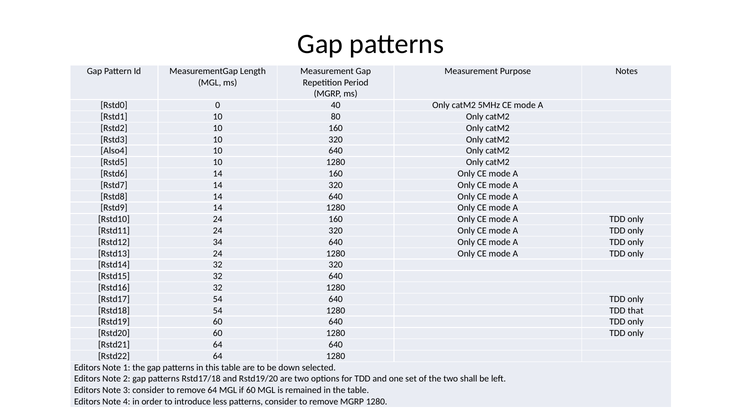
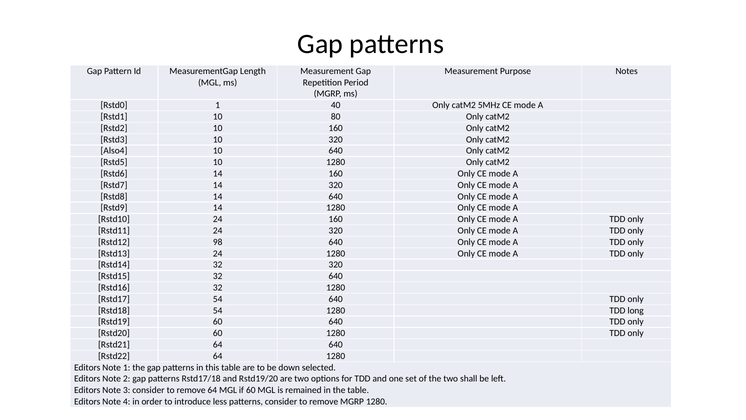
Rstd0 0: 0 -> 1
34: 34 -> 98
that: that -> long
